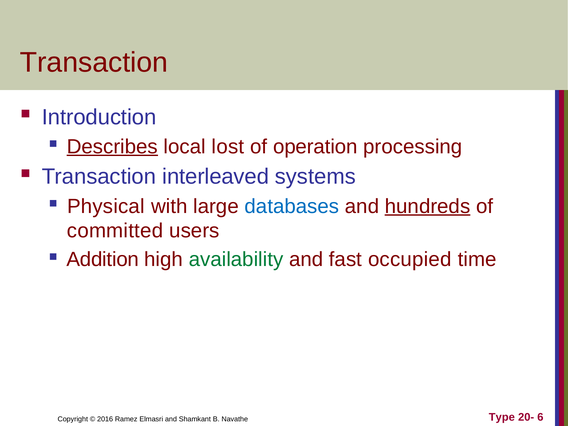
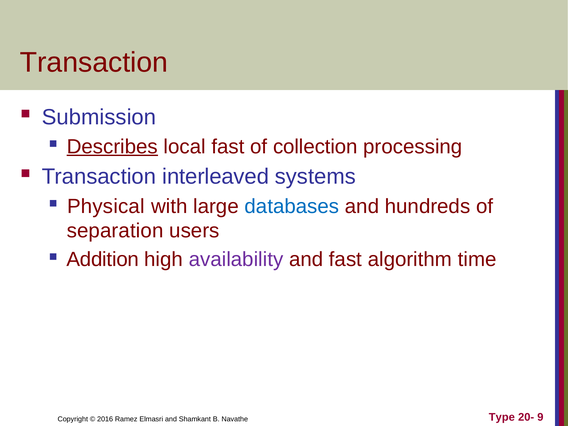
Introduction: Introduction -> Submission
local lost: lost -> fast
operation: operation -> collection
hundreds underline: present -> none
committed: committed -> separation
availability colour: green -> purple
occupied: occupied -> algorithm
6: 6 -> 9
